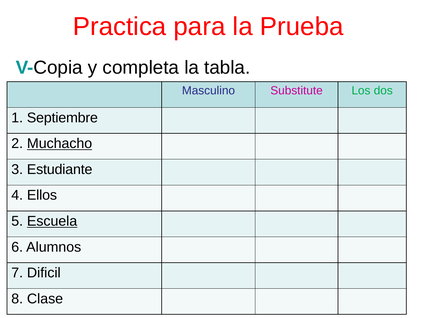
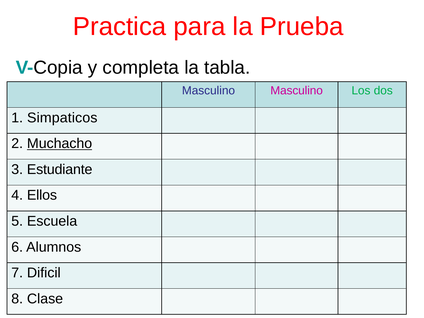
Masculino Substitute: Substitute -> Masculino
Septiembre: Septiembre -> Simpaticos
Escuela underline: present -> none
